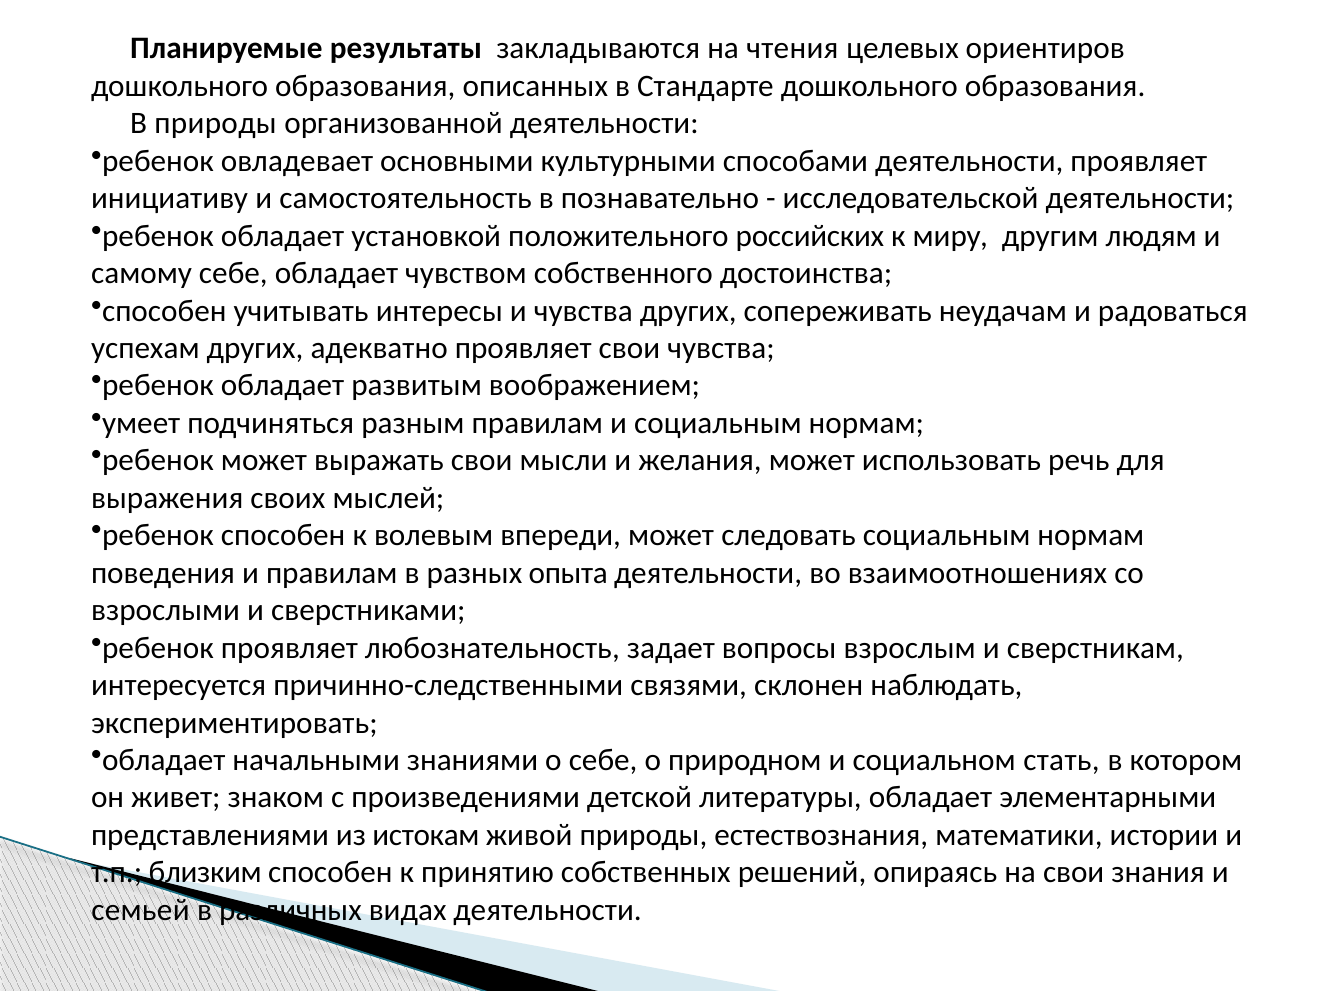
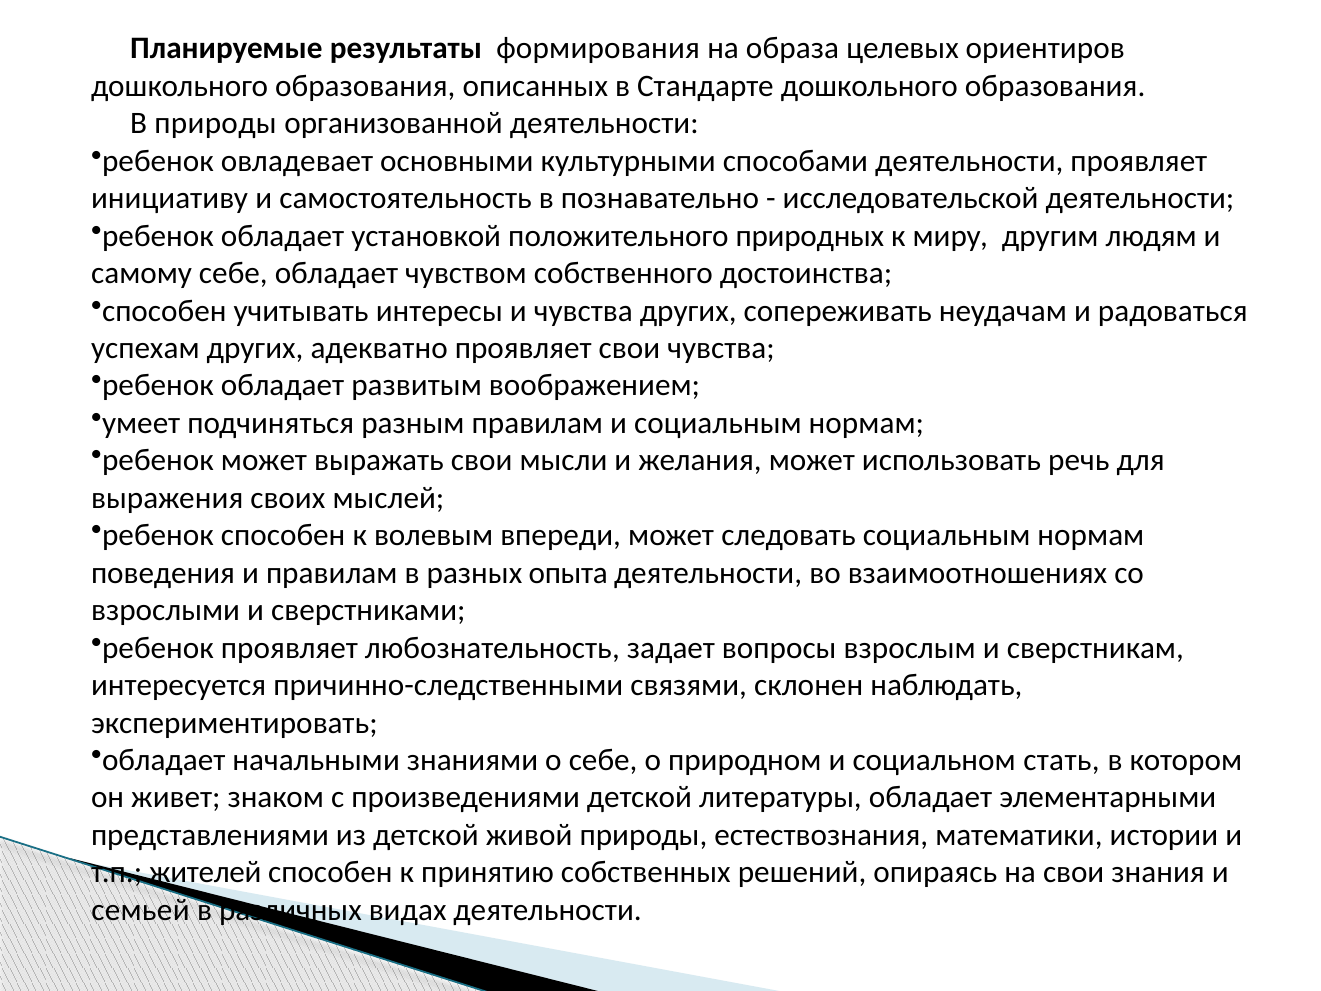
закладываются: закладываются -> формирования
чтения: чтения -> образа
российских: российских -> природных
из истокам: истокам -> детской
близким: близким -> жителей
